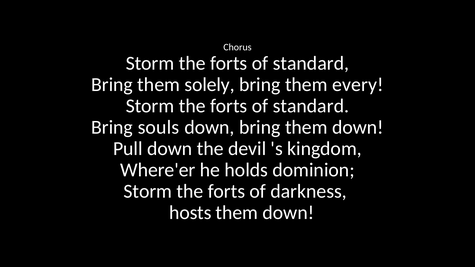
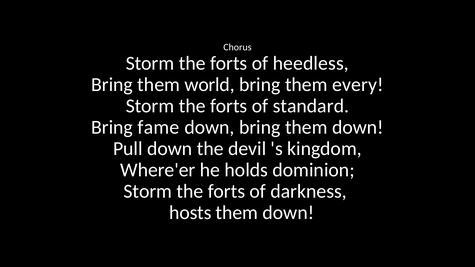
standard at (311, 63): standard -> heedless
solely: solely -> world
souls: souls -> fame
